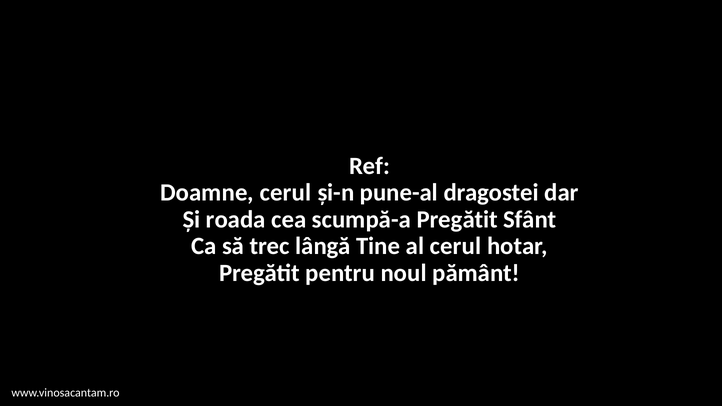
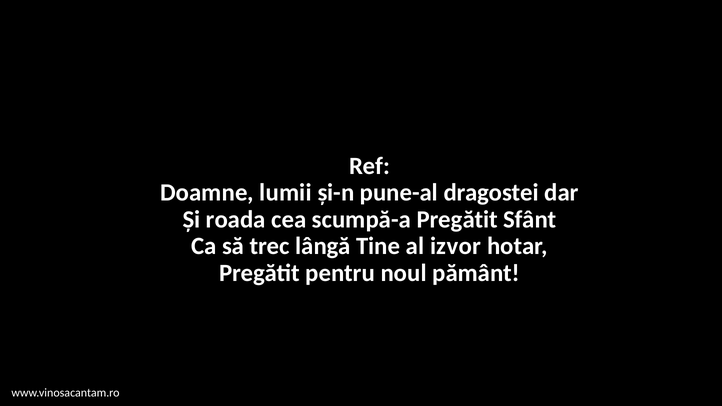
Doamne cerul: cerul -> lumii
al cerul: cerul -> izvor
